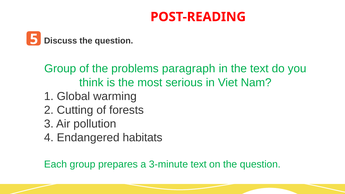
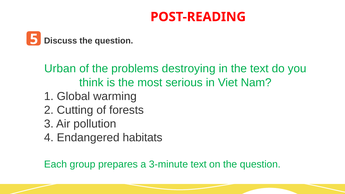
Group at (60, 69): Group -> Urban
paragraph: paragraph -> destroying
